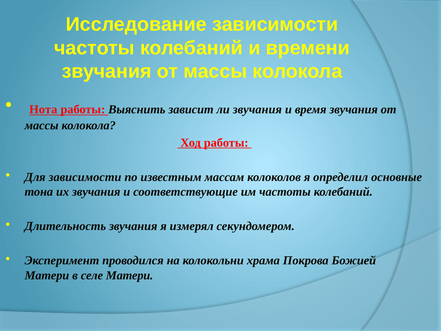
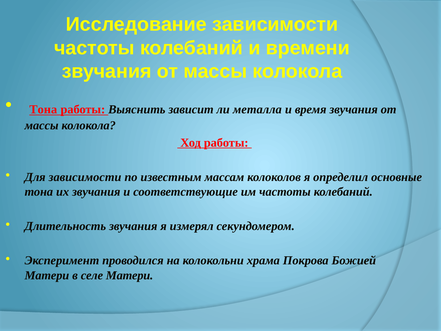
Нота at (43, 110): Нота -> Тона
ли звучания: звучания -> металла
